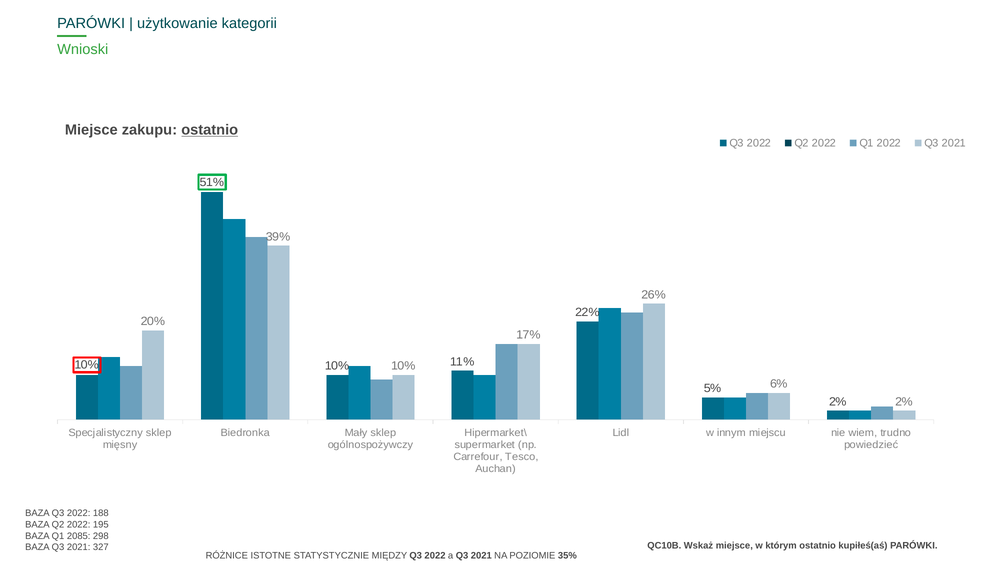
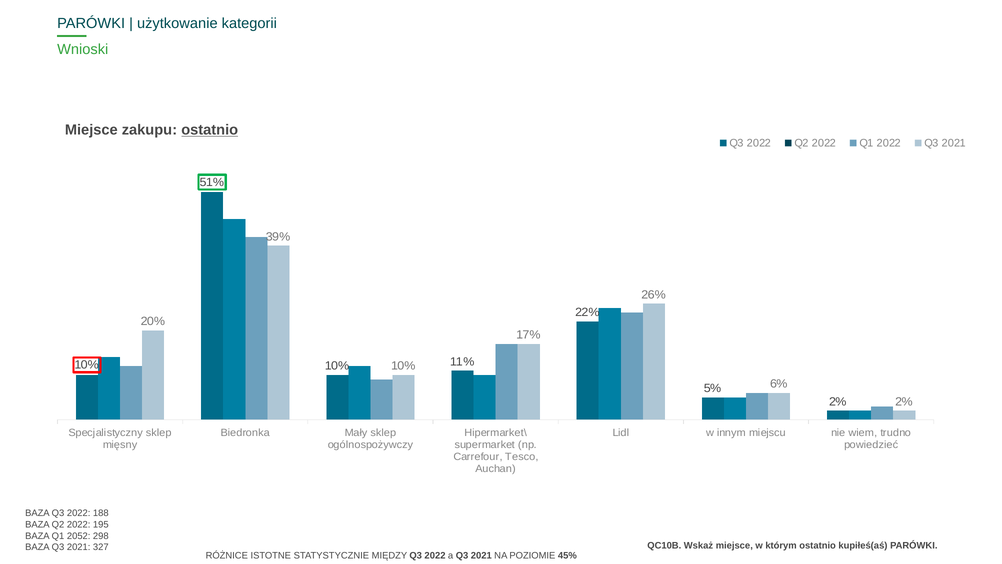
2085: 2085 -> 2052
35%: 35% -> 45%
